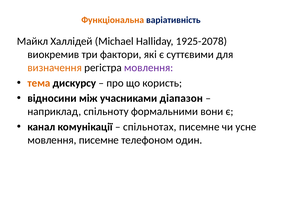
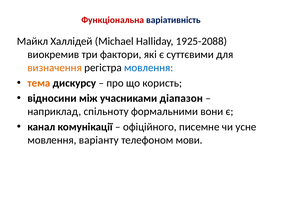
Функціональна colour: orange -> red
1925-2078: 1925-2078 -> 1925-2088
мовлення at (149, 67) colour: purple -> blue
спільнотах: спільнотах -> офіційного
мовлення писемне: писемне -> варіанту
один: один -> мови
